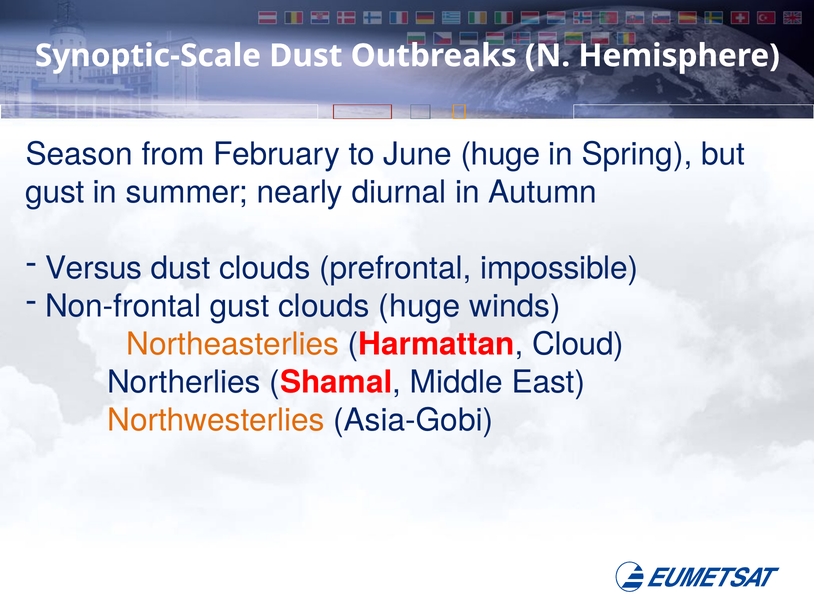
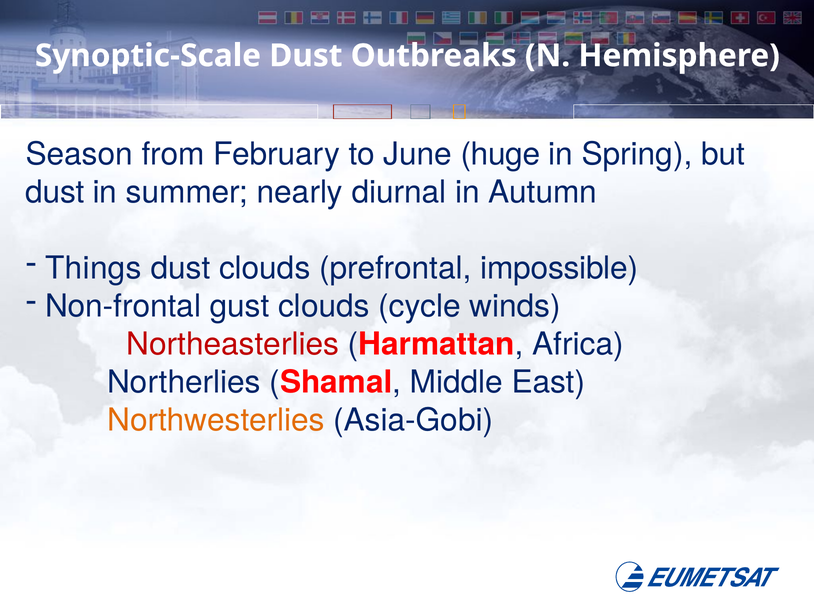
gust at (55, 192): gust -> dust
Versus: Versus -> Things
clouds huge: huge -> cycle
Northeasterlies colour: orange -> red
Cloud: Cloud -> Africa
